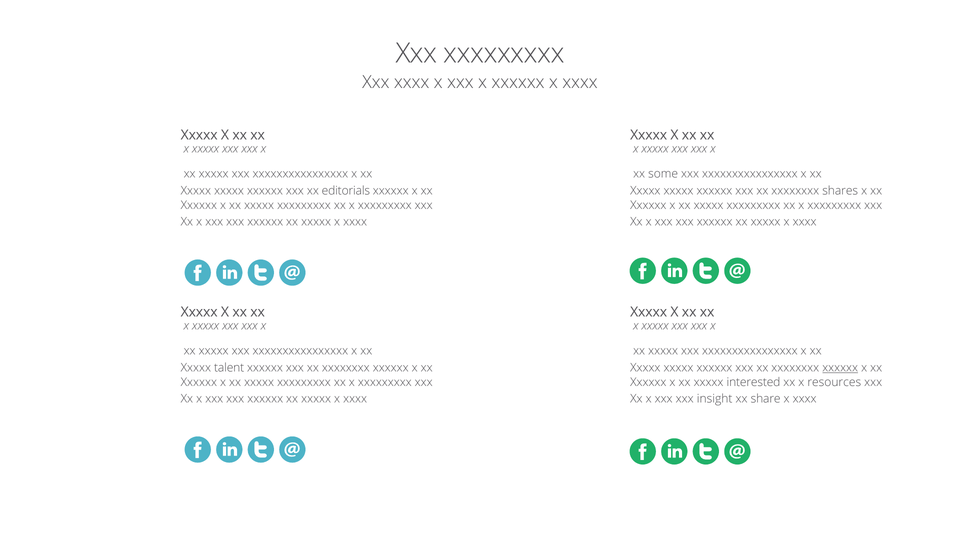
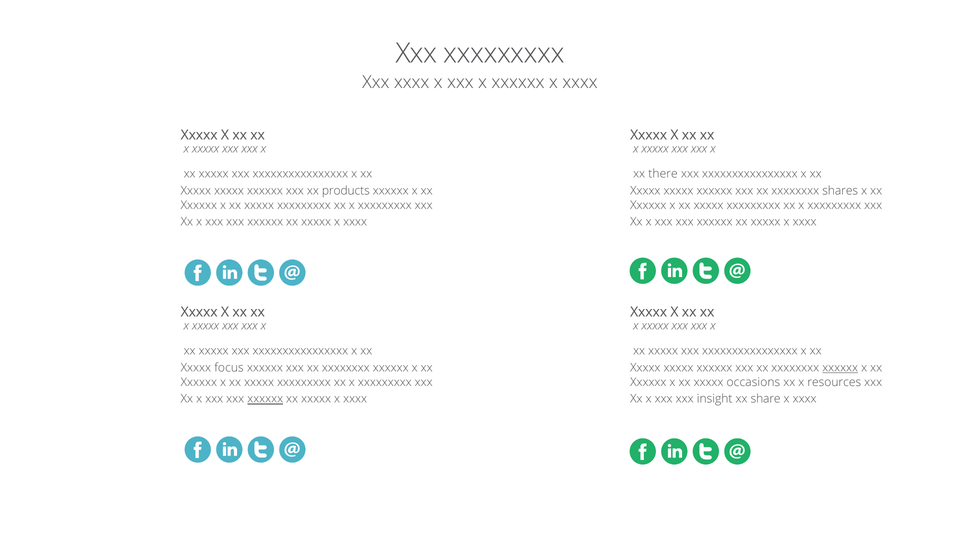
some: some -> there
editorials: editorials -> products
talent: talent -> focus
interested: interested -> occasions
xxxxxx at (265, 399) underline: none -> present
